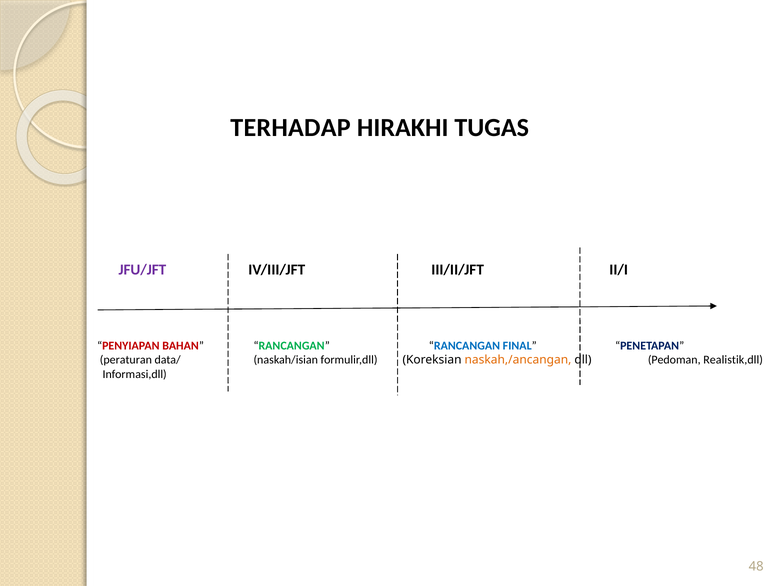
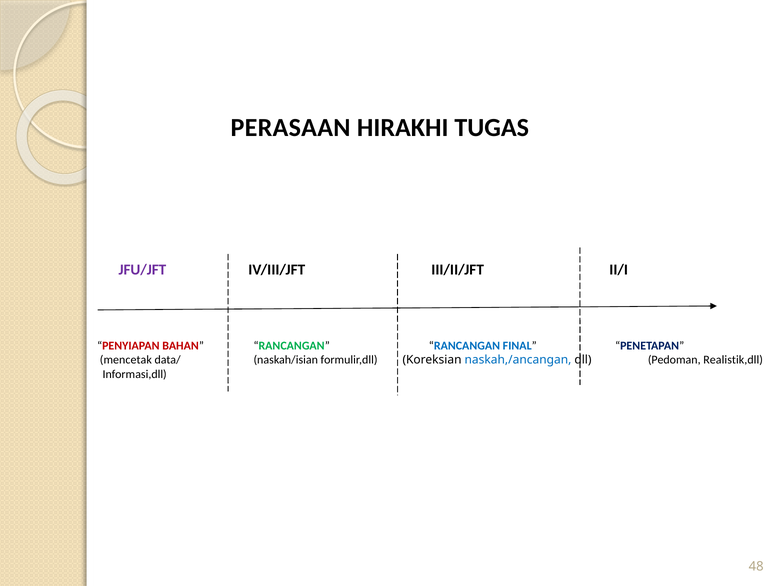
TERHADAP: TERHADAP -> PERASAAN
peraturan: peraturan -> mencetak
naskah,/ancangan colour: orange -> blue
